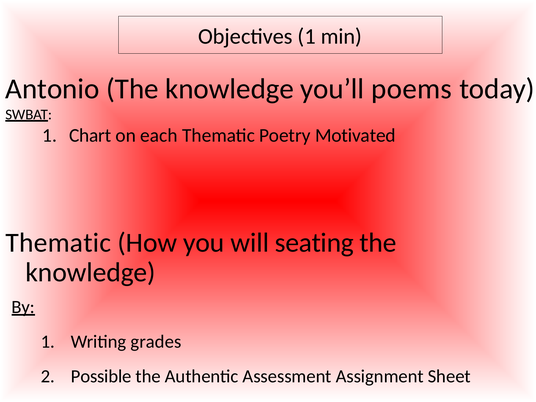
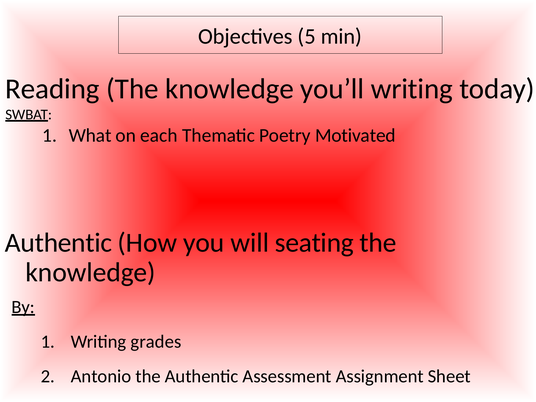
Objectives 1: 1 -> 5
Antonio: Antonio -> Reading
you’ll poems: poems -> writing
Chart: Chart -> What
Thematic at (58, 243): Thematic -> Authentic
Possible: Possible -> Antonio
